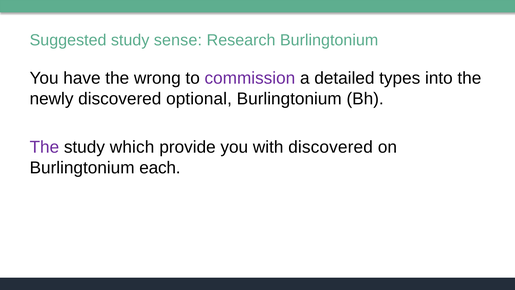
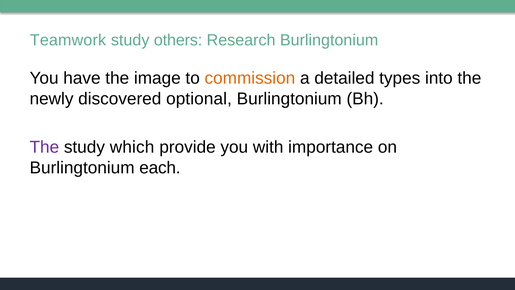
Suggested: Suggested -> Teamwork
sense: sense -> others
wrong: wrong -> image
commission colour: purple -> orange
with discovered: discovered -> importance
